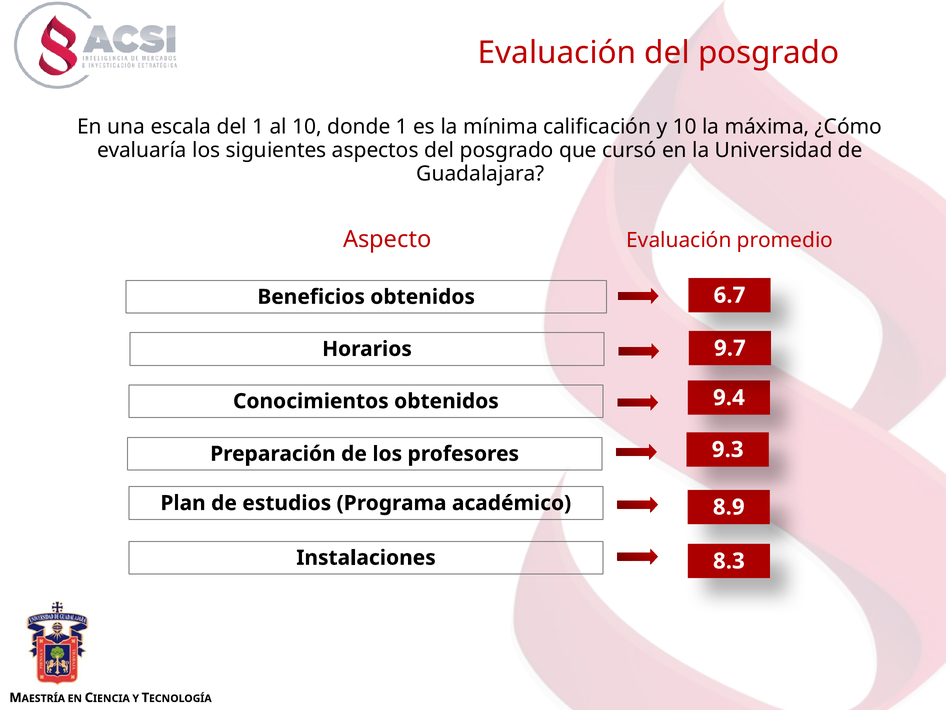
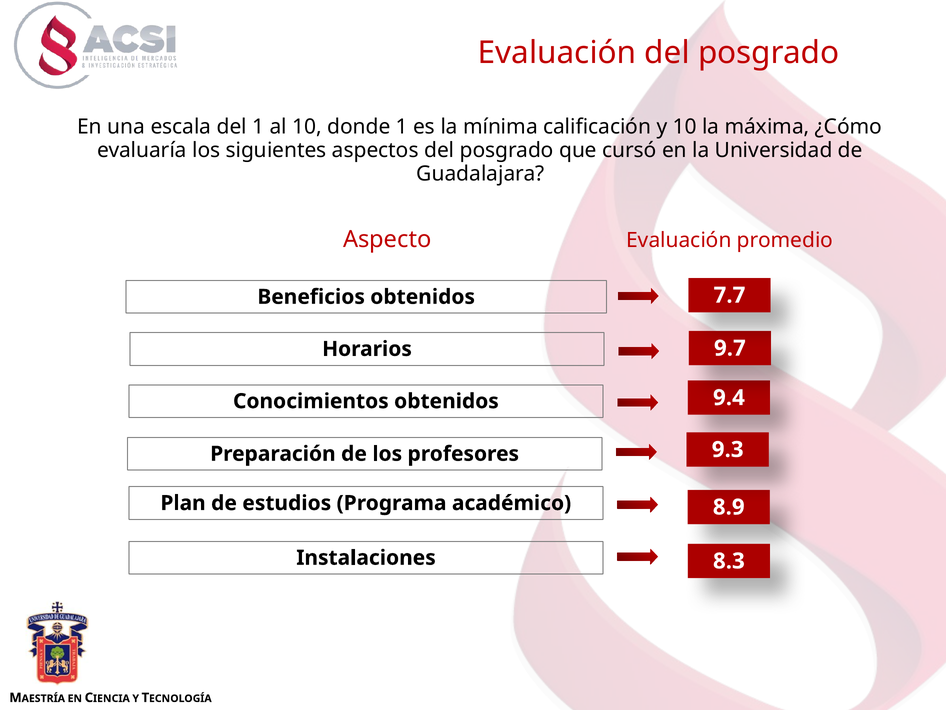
6.7: 6.7 -> 7.7
